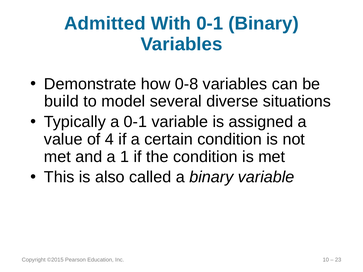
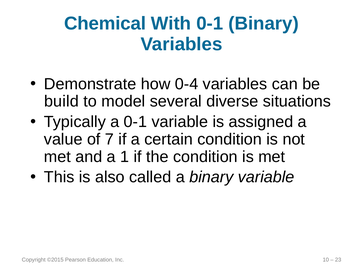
Admitted: Admitted -> Chemical
0-8: 0-8 -> 0-4
4: 4 -> 7
